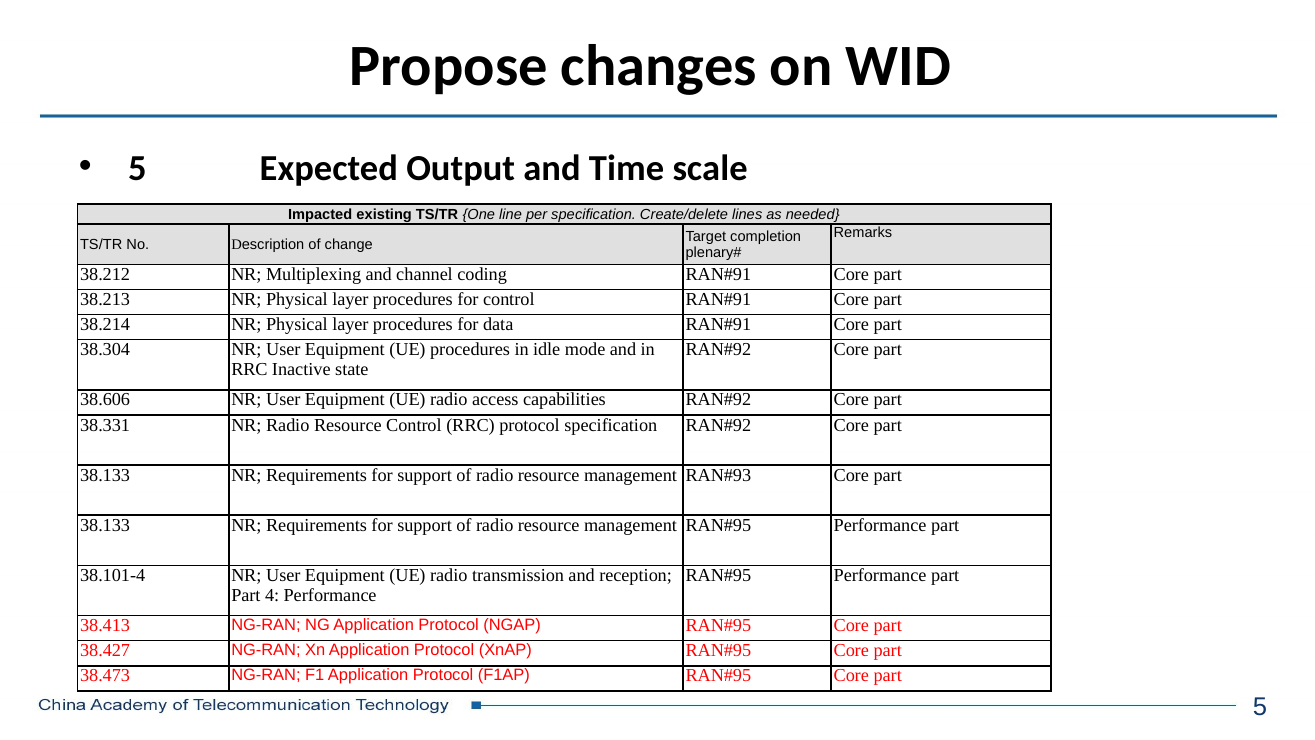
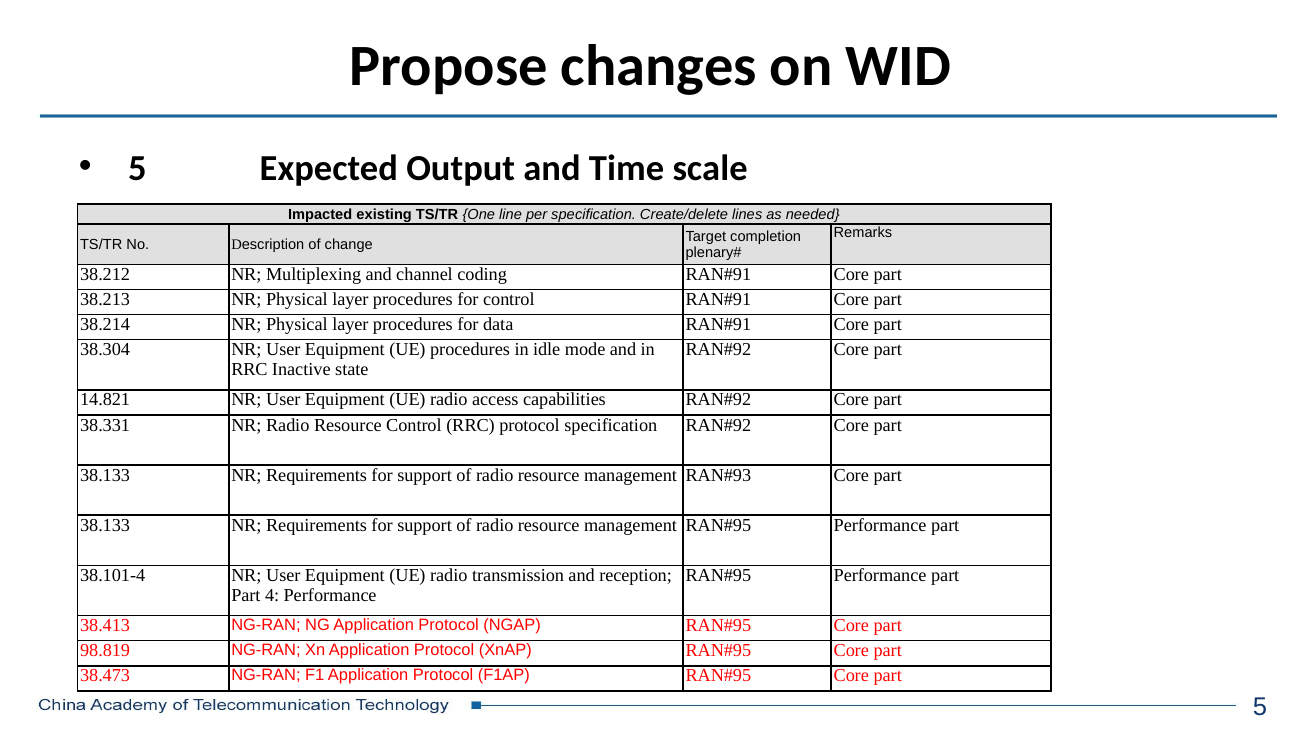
38.606: 38.606 -> 14.821
38.427: 38.427 -> 98.819
